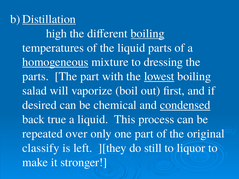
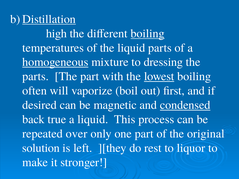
salad: salad -> often
chemical: chemical -> magnetic
classify: classify -> solution
still: still -> rest
